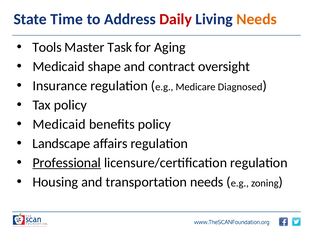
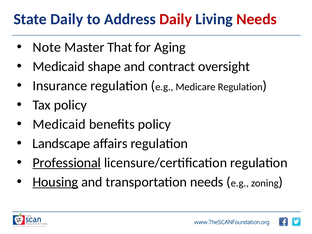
State Time: Time -> Daily
Needs at (257, 19) colour: orange -> red
Tools: Tools -> Note
Task: Task -> That
Medicare Diagnosed: Diagnosed -> Regulation
Housing underline: none -> present
